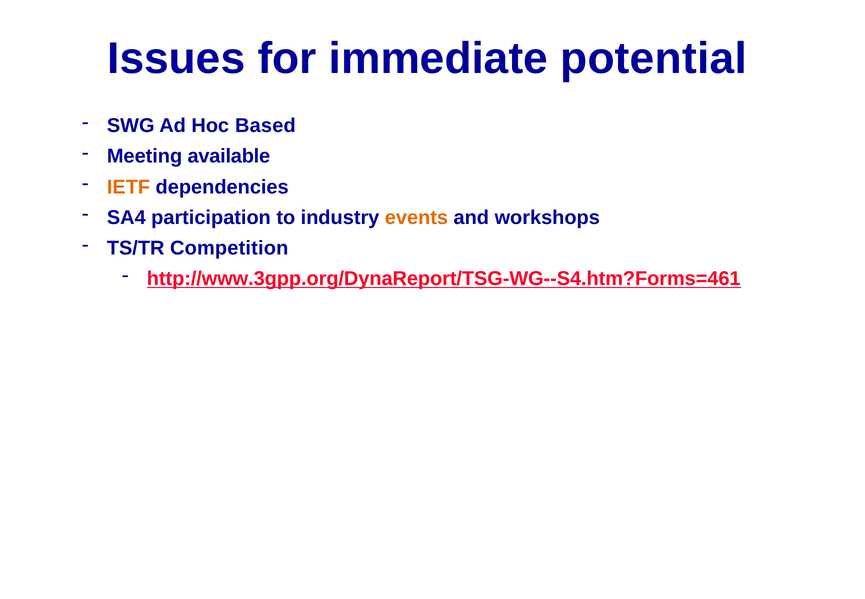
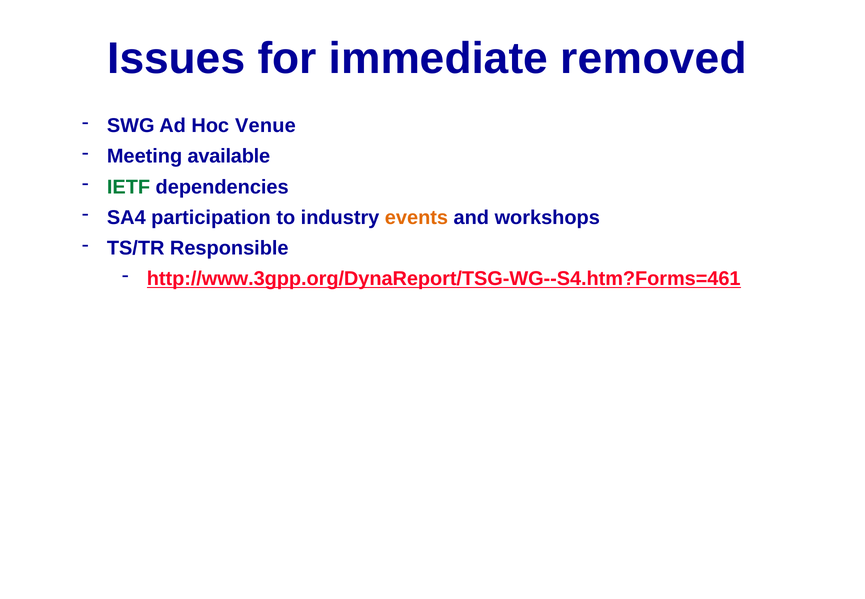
potential: potential -> removed
Based: Based -> Venue
IETF colour: orange -> green
Competition: Competition -> Responsible
